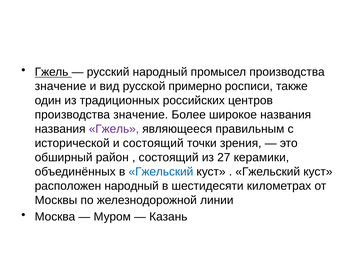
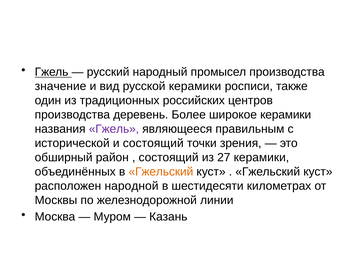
русской примерно: примерно -> керамики
значение at (141, 115): значение -> деревень
широкое названия: названия -> керамики
Гжельский at (161, 172) colour: blue -> orange
расположен народный: народный -> народной
